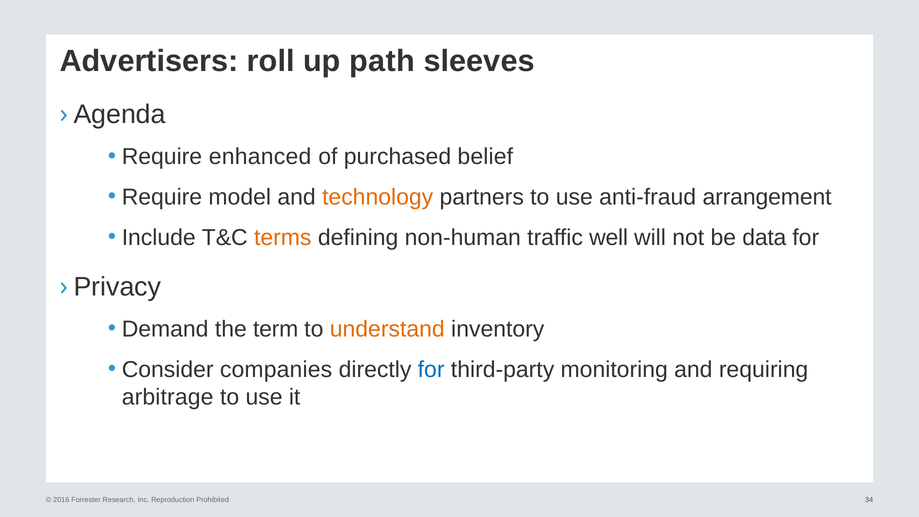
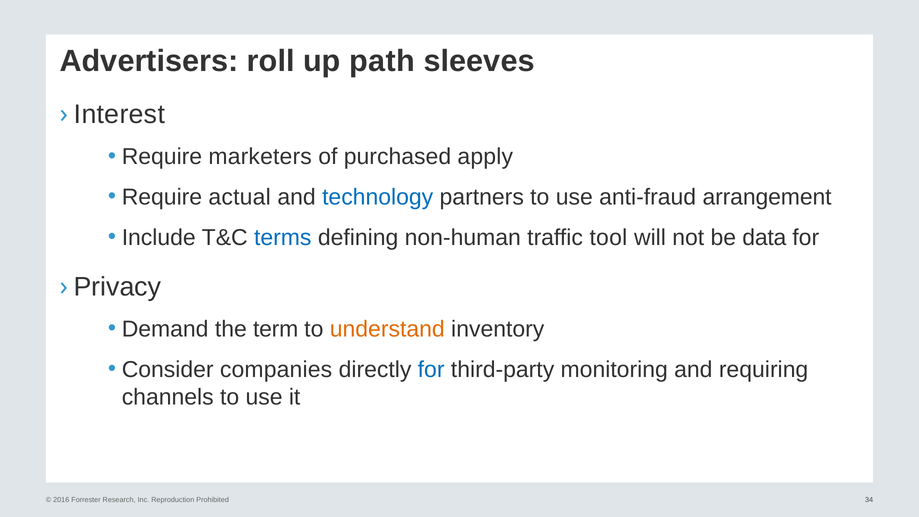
Agenda: Agenda -> Interest
enhanced: enhanced -> marketers
belief: belief -> apply
model: model -> actual
technology colour: orange -> blue
terms colour: orange -> blue
well: well -> tool
arbitrage: arbitrage -> channels
